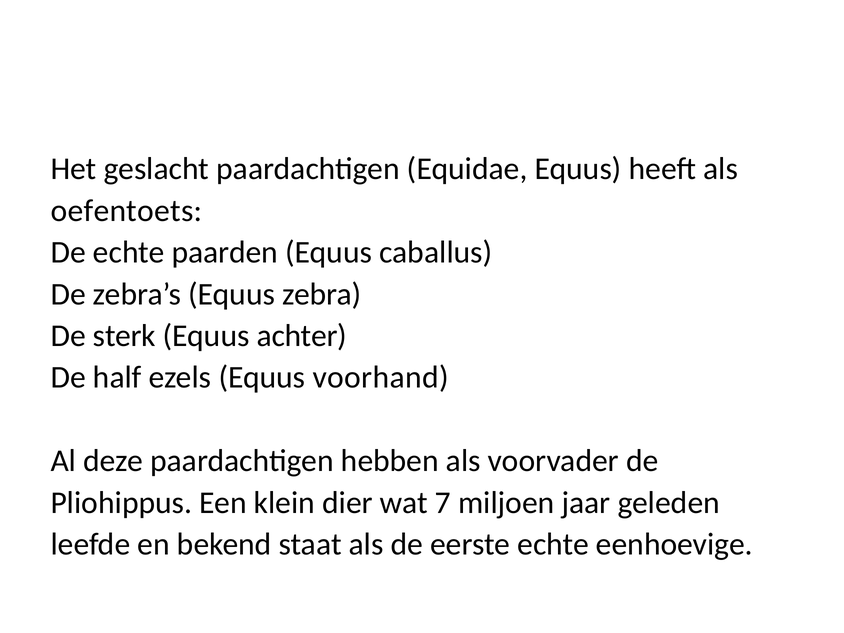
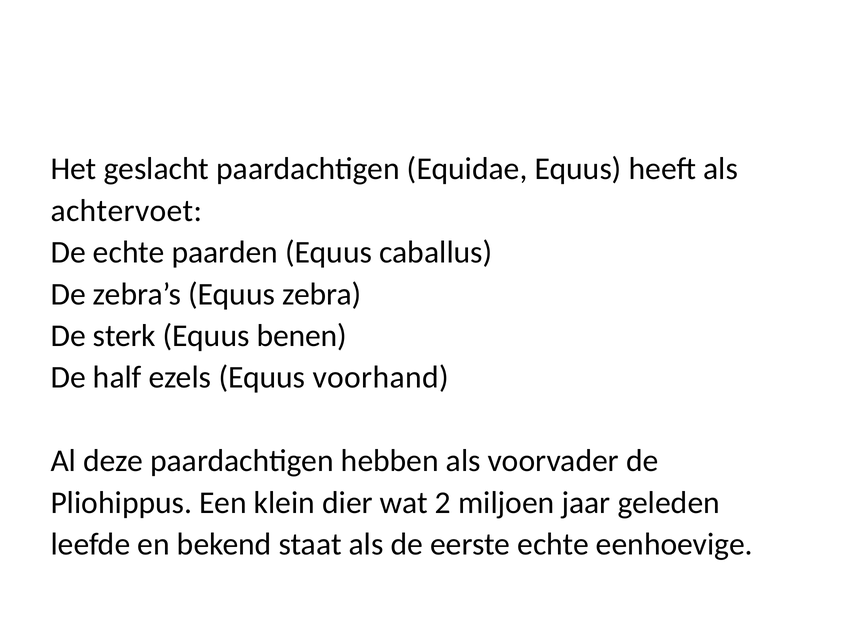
oefentoets: oefentoets -> achtervoet
achter: achter -> benen
7: 7 -> 2
